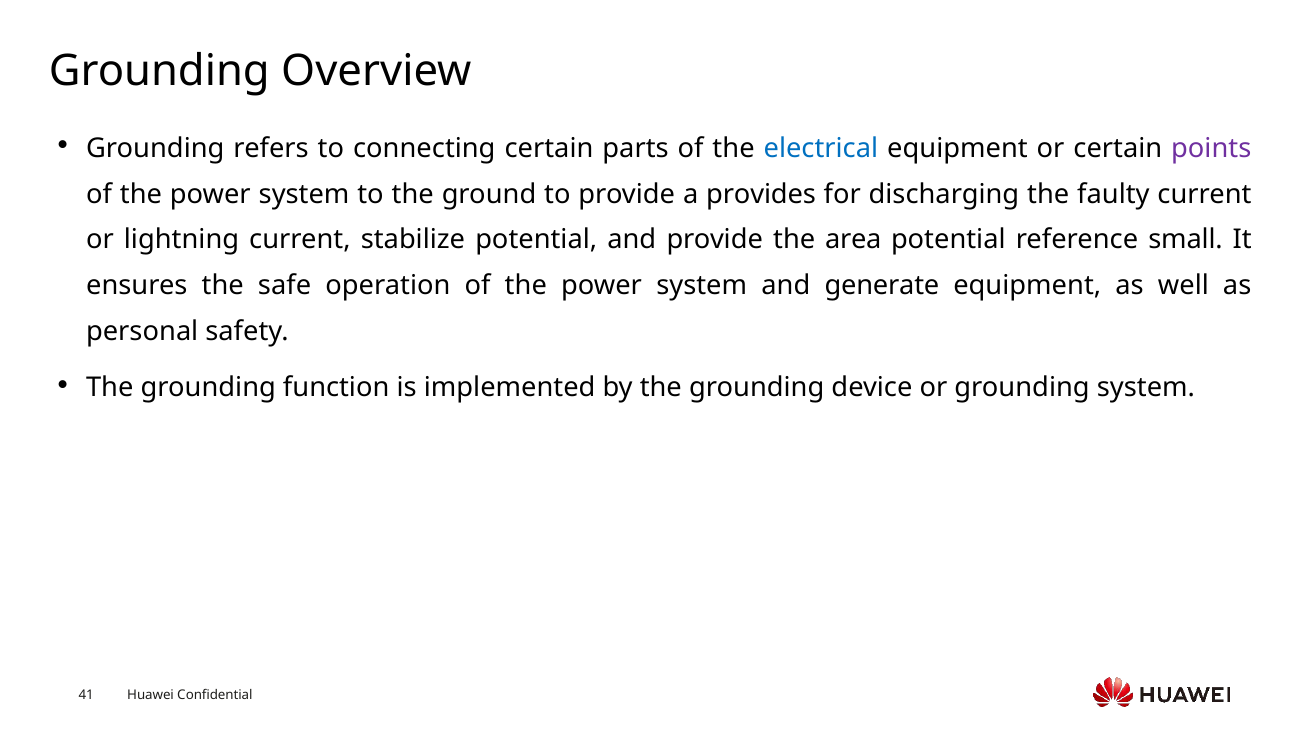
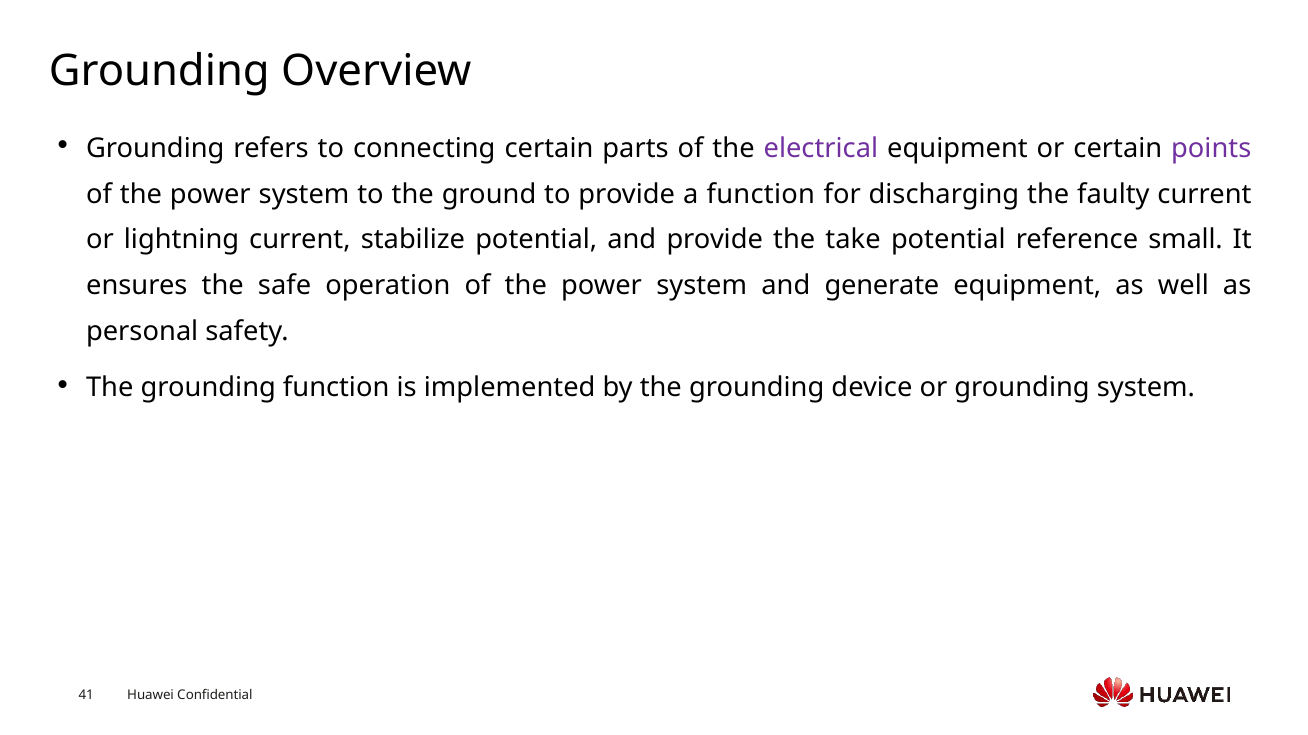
electrical colour: blue -> purple
a provides: provides -> function
area: area -> take
